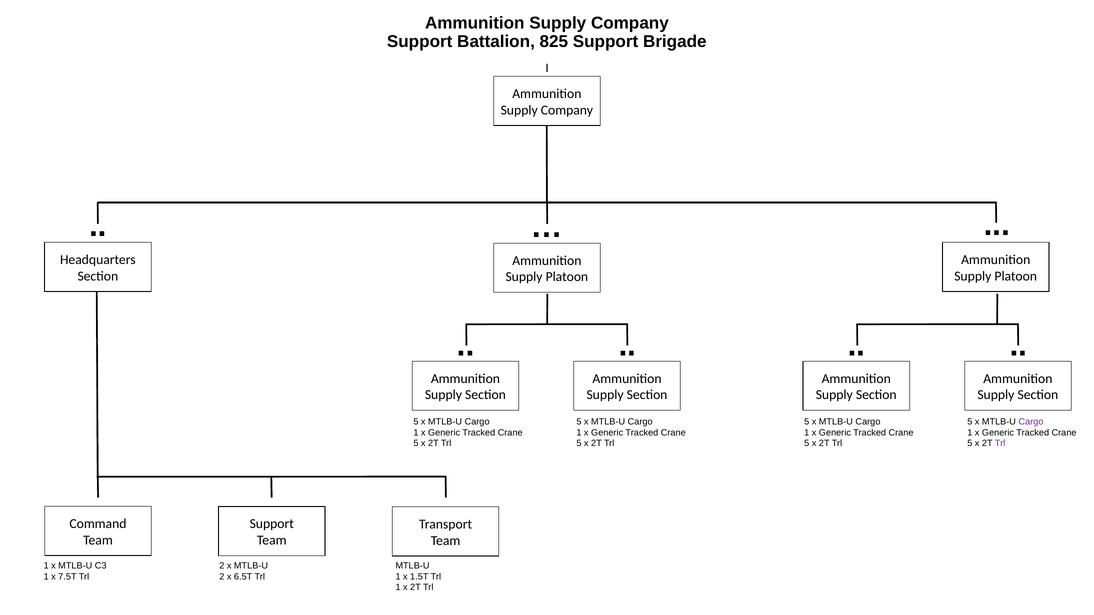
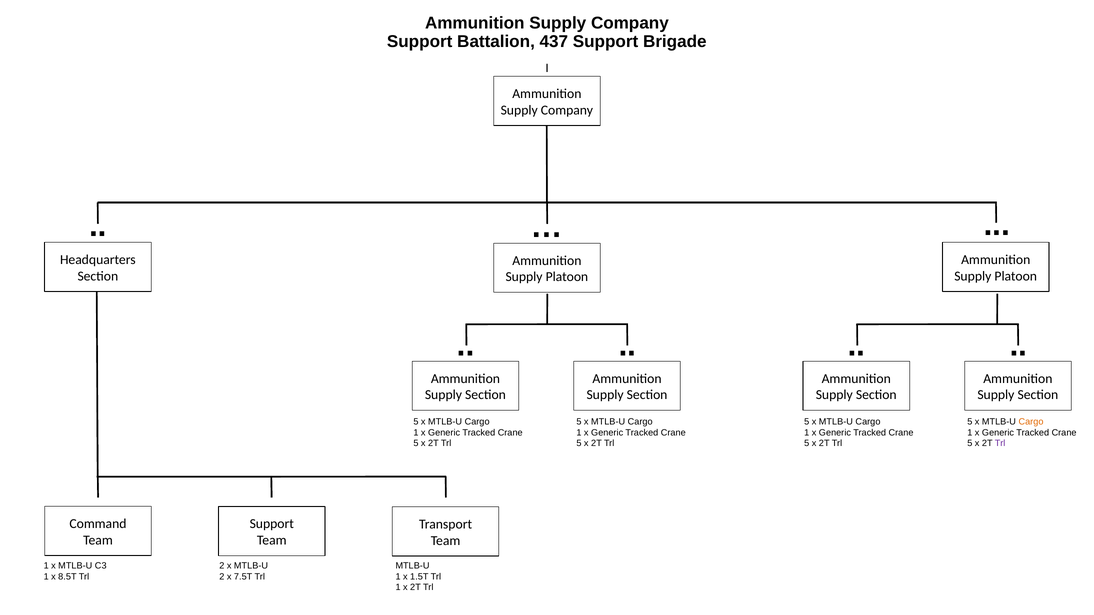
825: 825 -> 437
Cargo at (1031, 422) colour: purple -> orange
7.5T: 7.5T -> 8.5T
6.5T: 6.5T -> 7.5T
